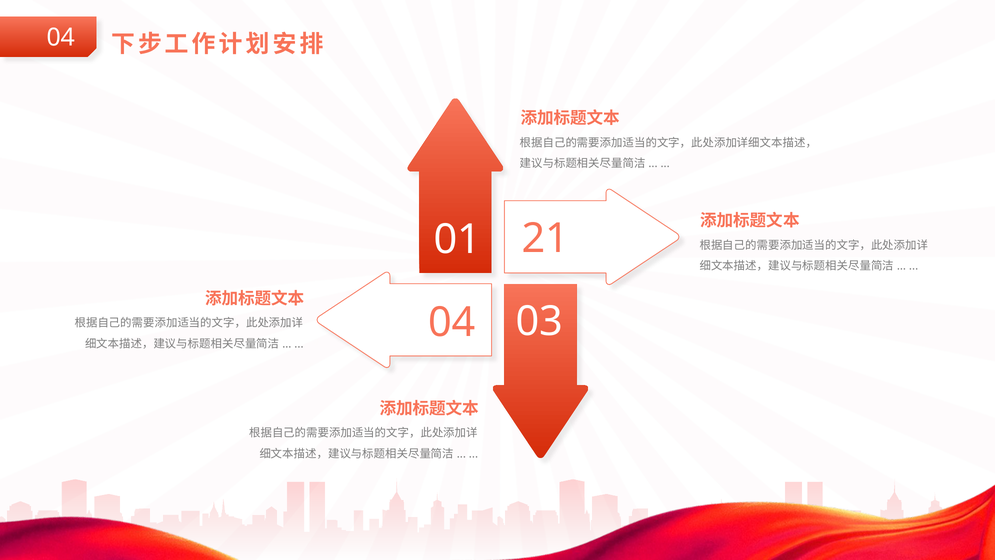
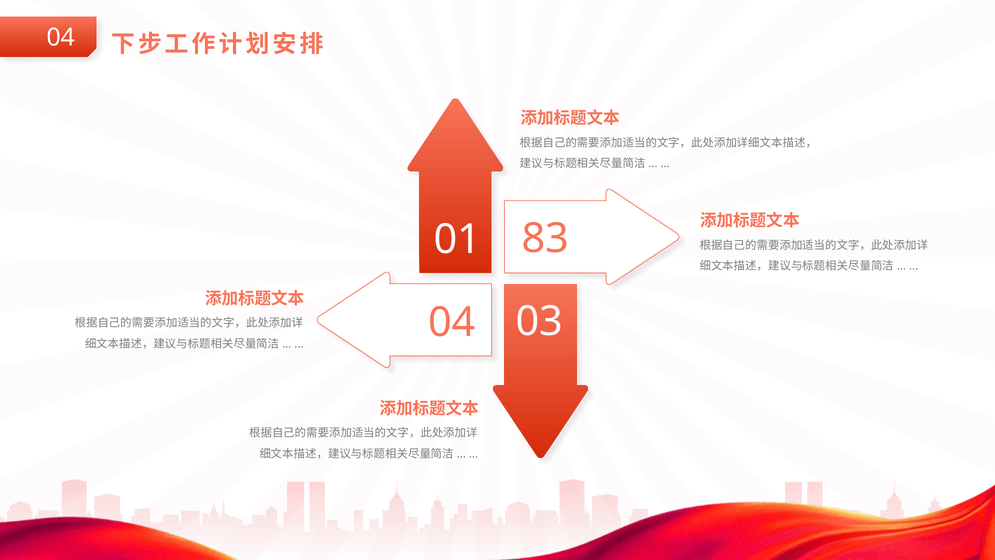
21: 21 -> 83
